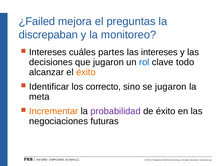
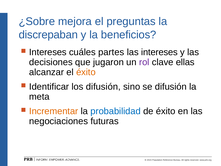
¿Failed: ¿Failed -> ¿Sobre
monitoreo: monitoreo -> beneficios
rol colour: blue -> purple
todo: todo -> ellas
los correcto: correcto -> difusión
se jugaron: jugaron -> difusión
probabilidad colour: purple -> blue
